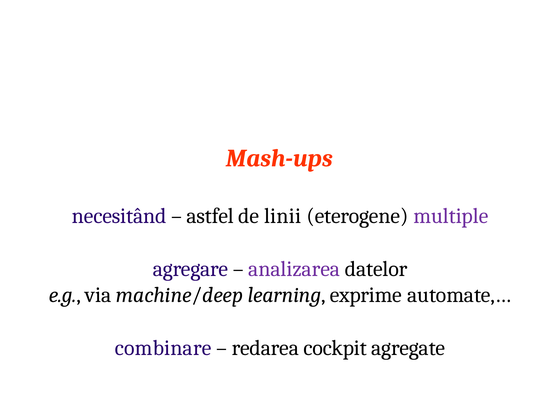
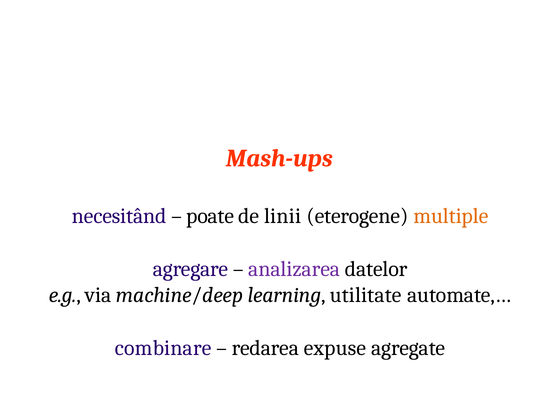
astfel: astfel -> poate
multiple colour: purple -> orange
exprime: exprime -> utilitate
cockpit: cockpit -> expuse
